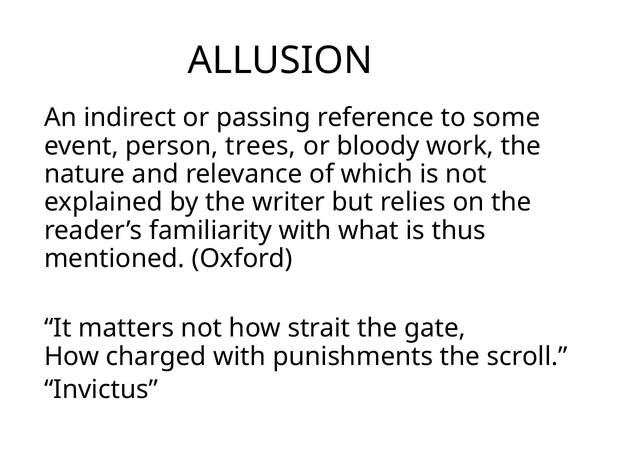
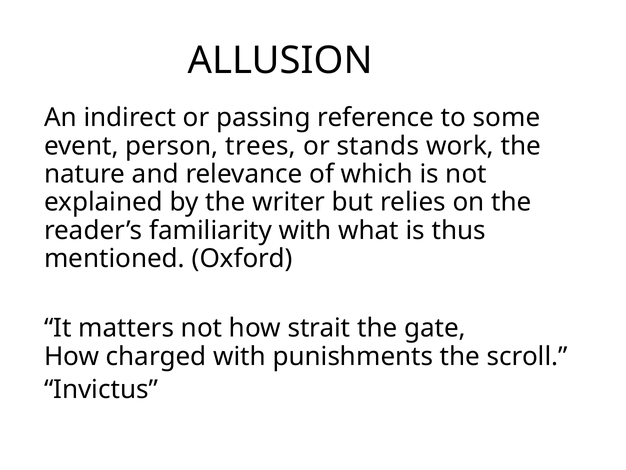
bloody: bloody -> stands
